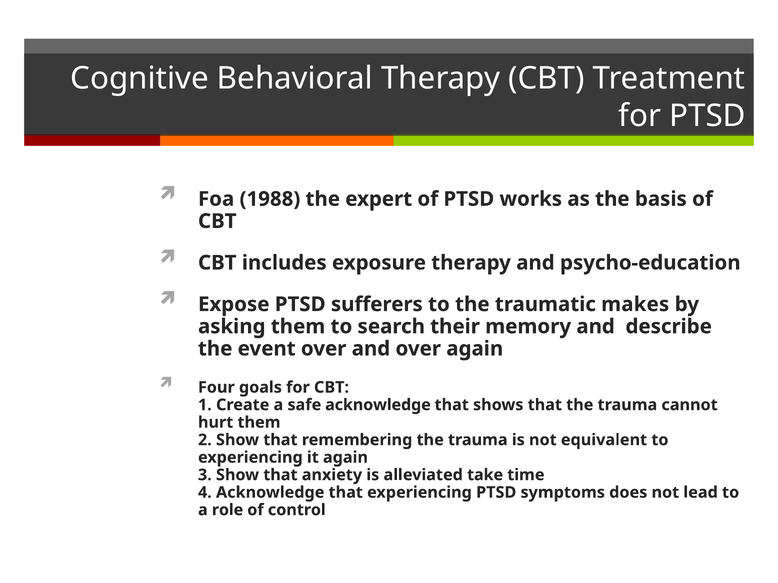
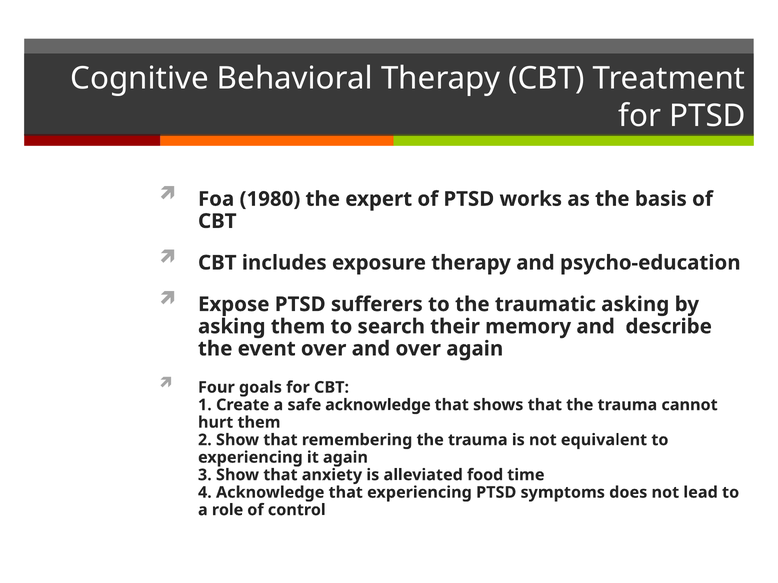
1988: 1988 -> 1980
traumatic makes: makes -> asking
take: take -> food
